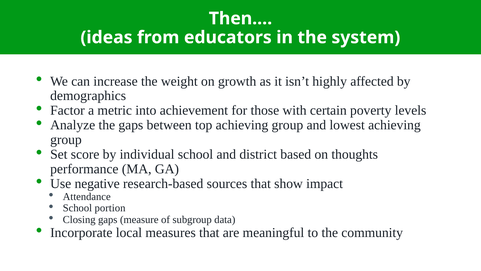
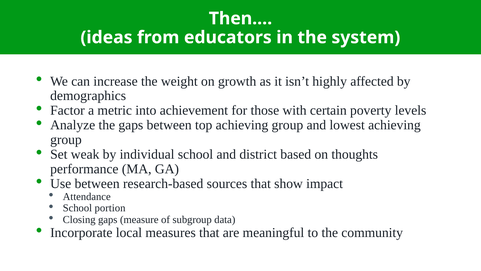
score: score -> weak
Use negative: negative -> between
